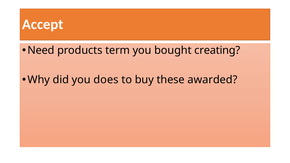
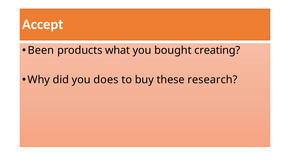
Need: Need -> Been
term: term -> what
awarded: awarded -> research
